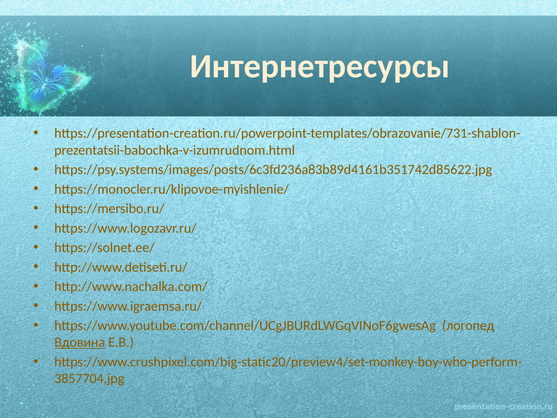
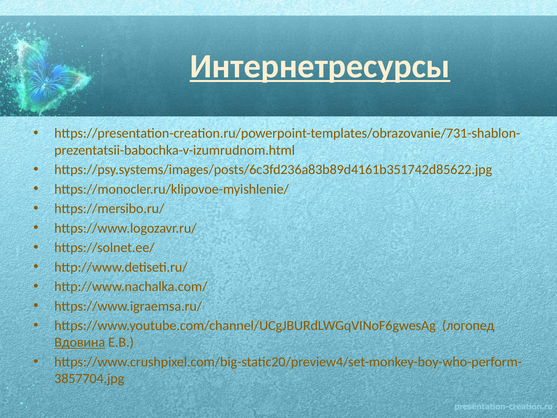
Интернетресурсы underline: none -> present
